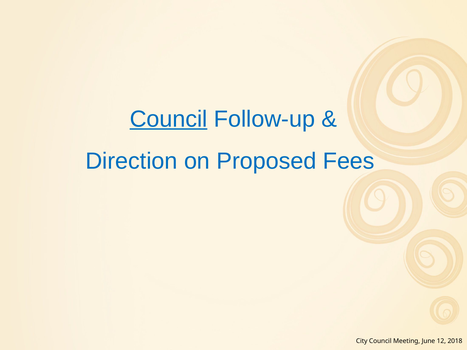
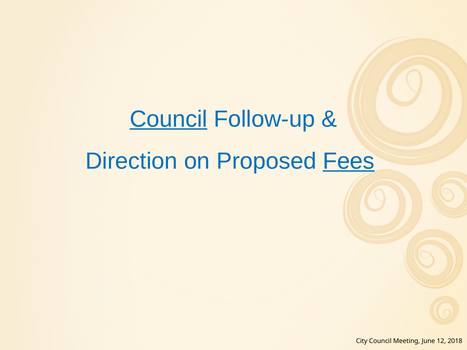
Fees underline: none -> present
